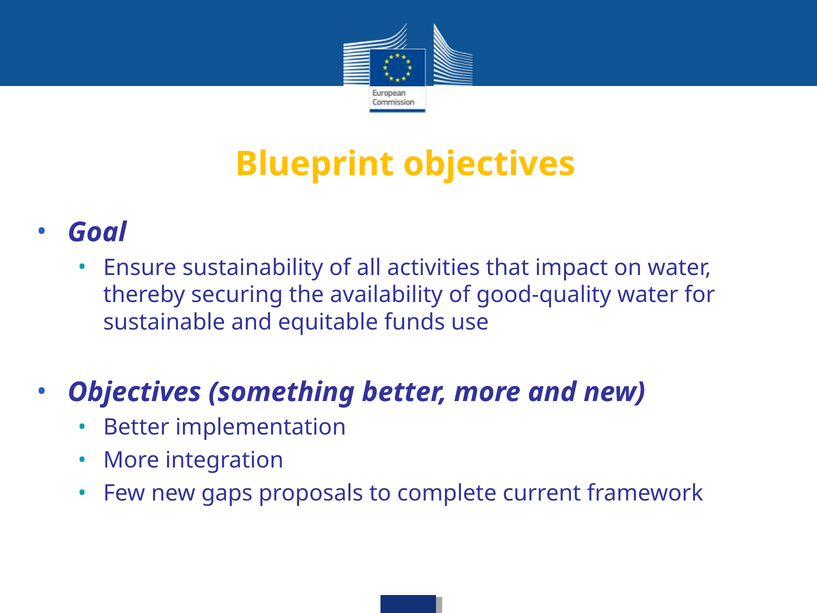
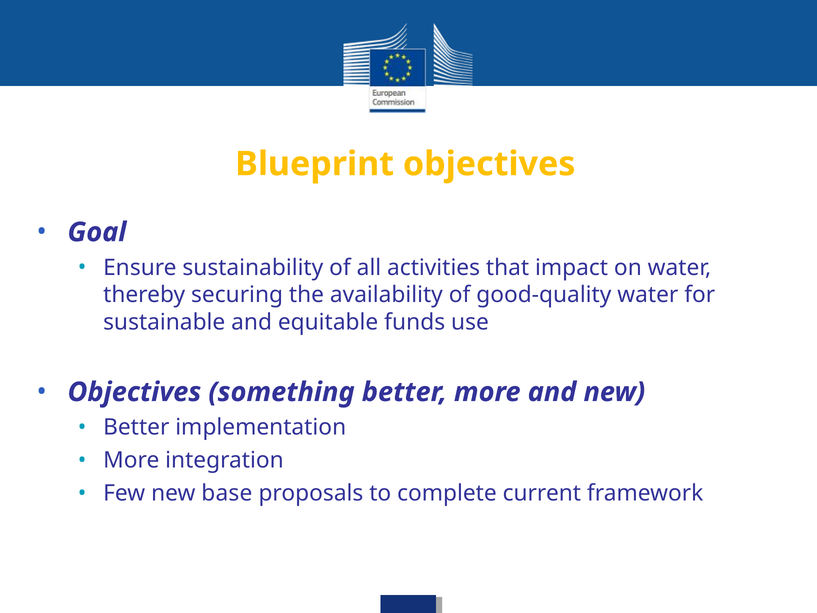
gaps: gaps -> base
